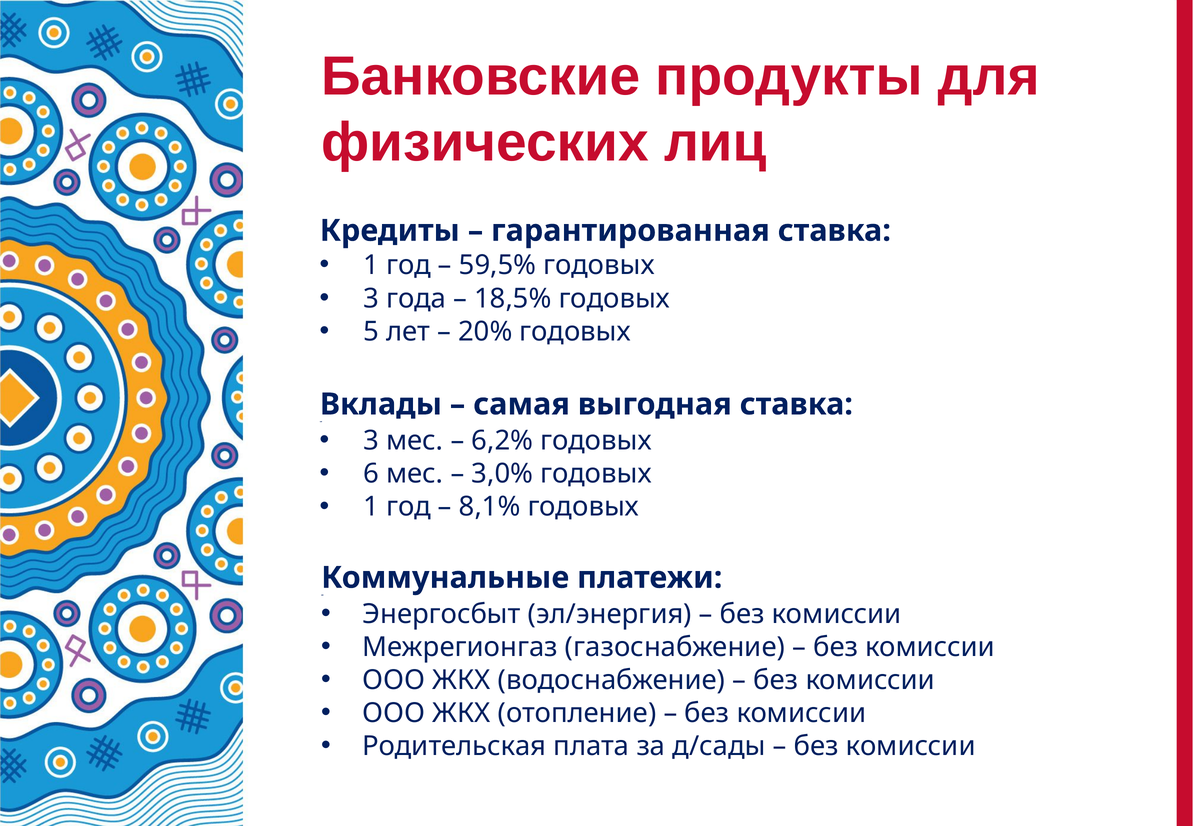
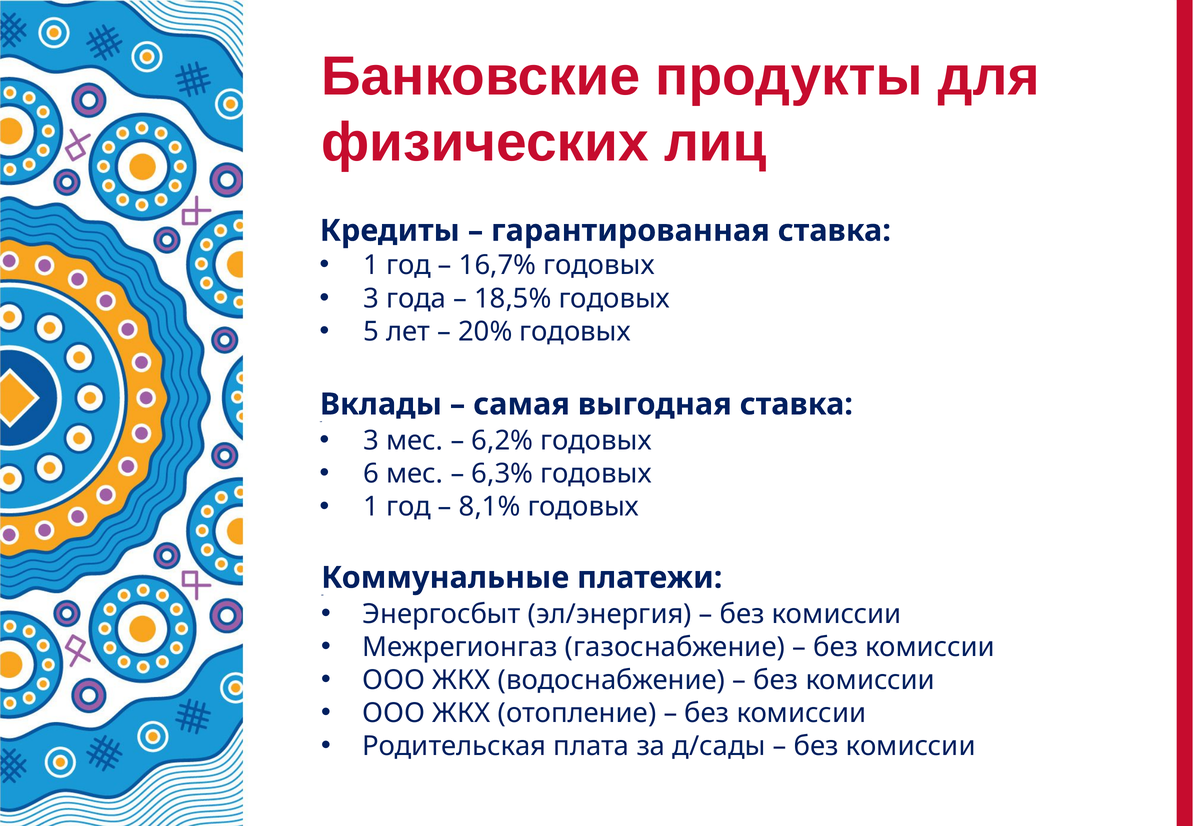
59,5%: 59,5% -> 16,7%
3,0%: 3,0% -> 6,3%
